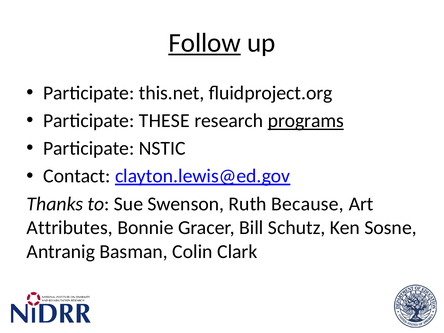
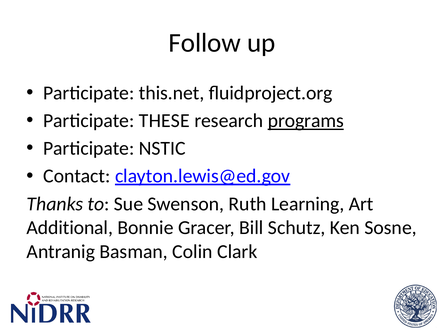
Follow underline: present -> none
Because: Because -> Learning
Attributes: Attributes -> Additional
